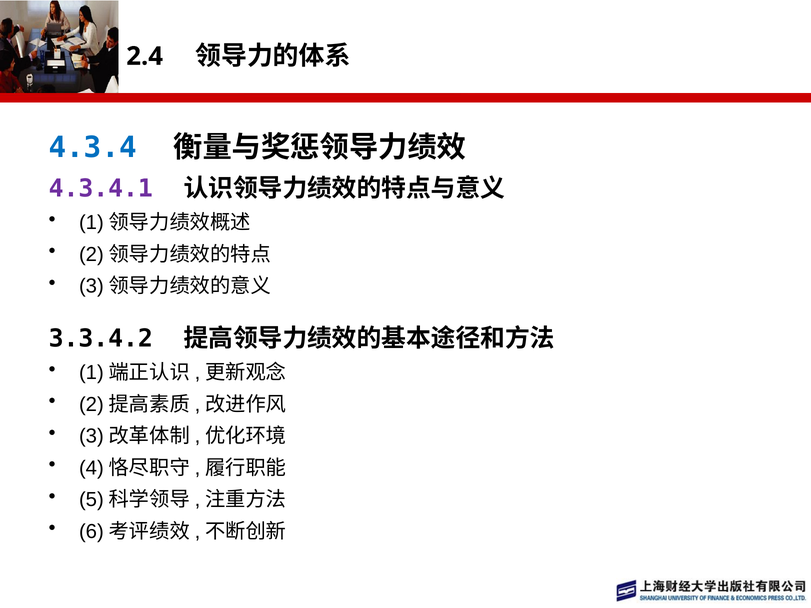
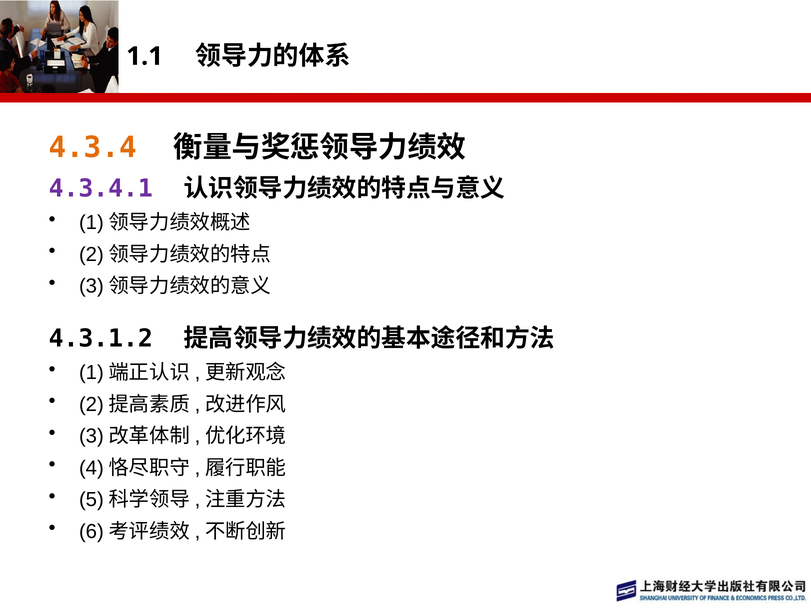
2.4: 2.4 -> 1.1
4.3.4 colour: blue -> orange
3.3.4.2: 3.3.4.2 -> 4.3.1.2
